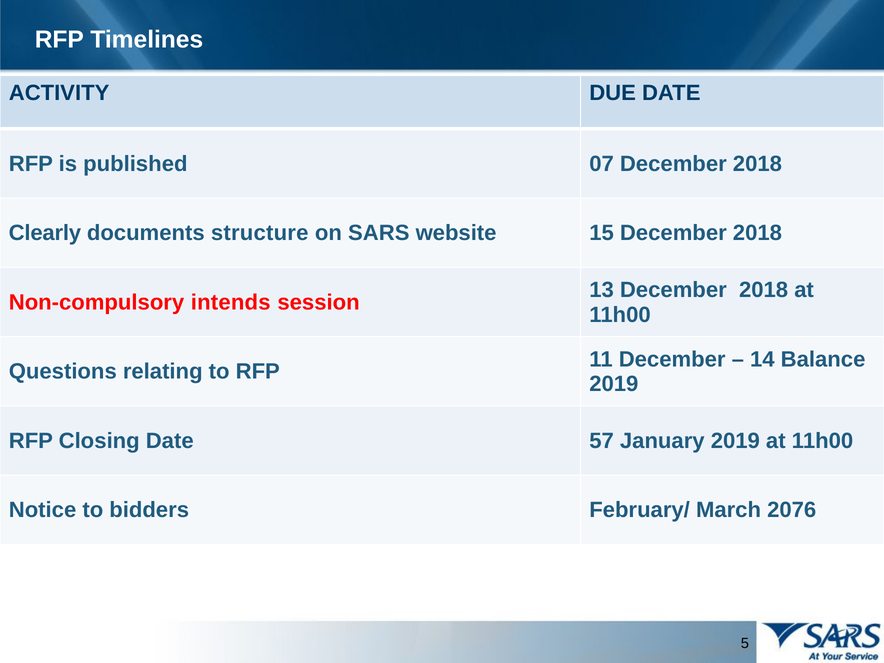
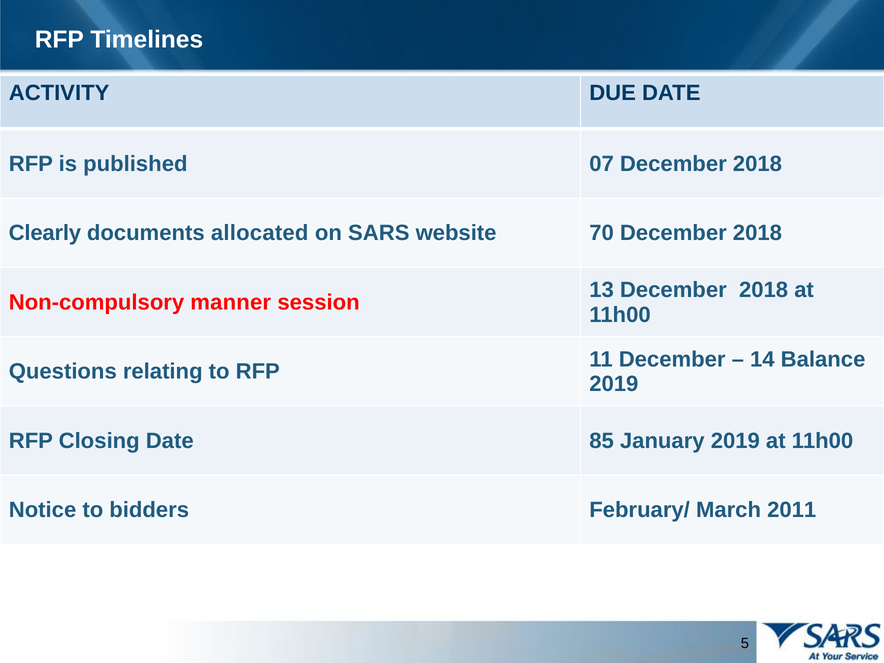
structure: structure -> allocated
15: 15 -> 70
intends: intends -> manner
57: 57 -> 85
2076: 2076 -> 2011
